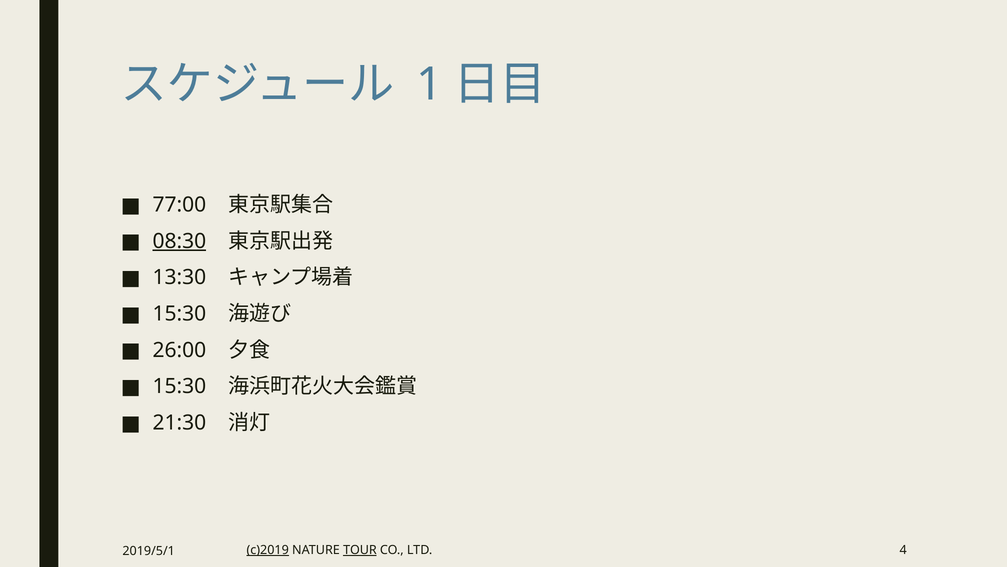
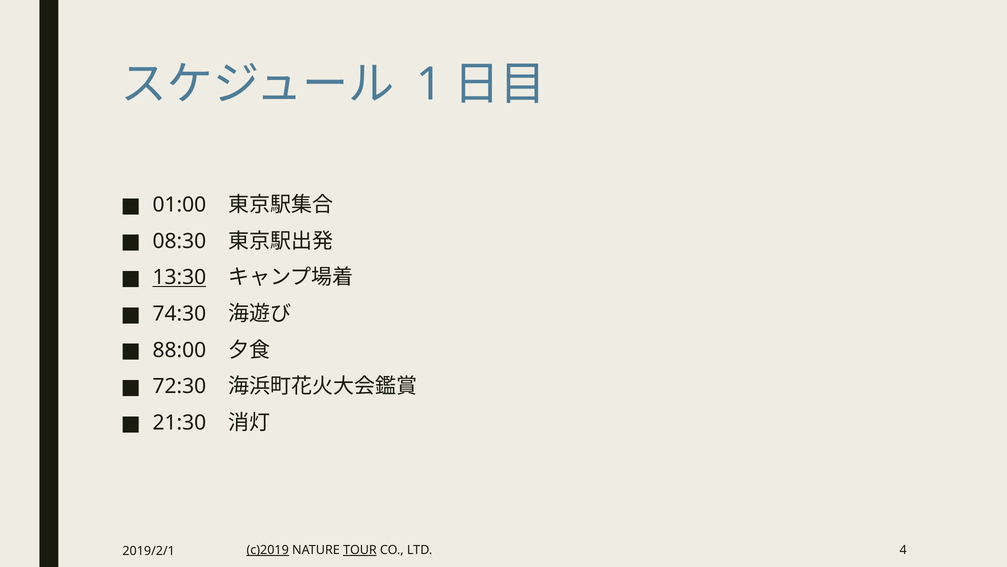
77:00: 77:00 -> 01:00
08:30 underline: present -> none
13:30 underline: none -> present
15:30 at (179, 314): 15:30 -> 74:30
26:00: 26:00 -> 88:00
15:30 at (179, 386): 15:30 -> 72:30
2019/5/1: 2019/5/1 -> 2019/2/1
